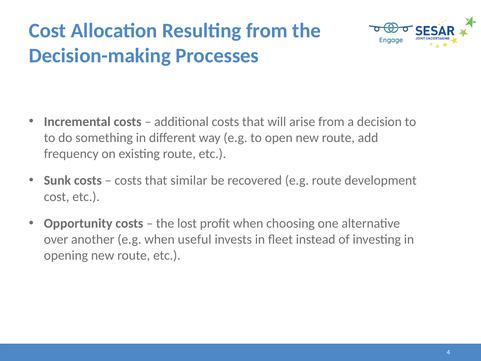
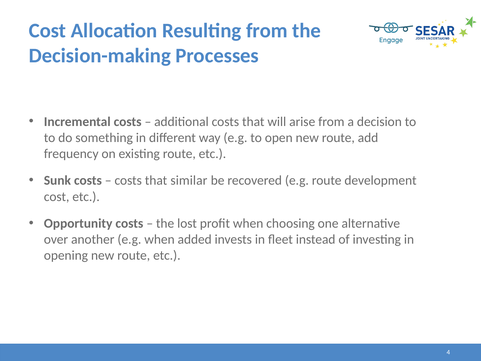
useful: useful -> added
